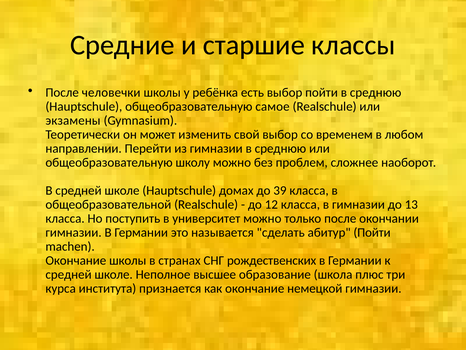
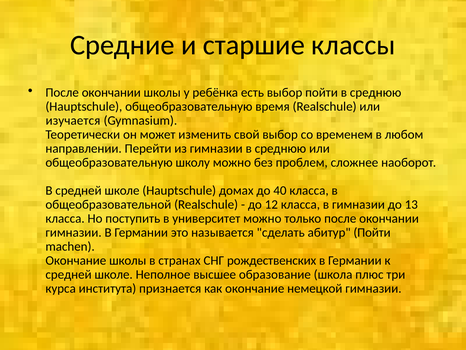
человечки at (111, 93): человечки -> окончании
самое: самое -> время
экзамены: экзамены -> изучается
39: 39 -> 40
